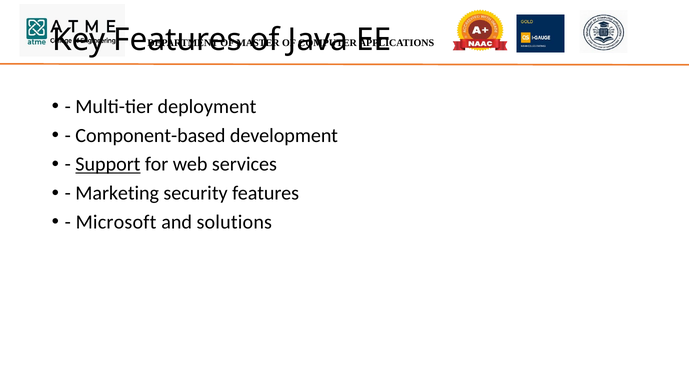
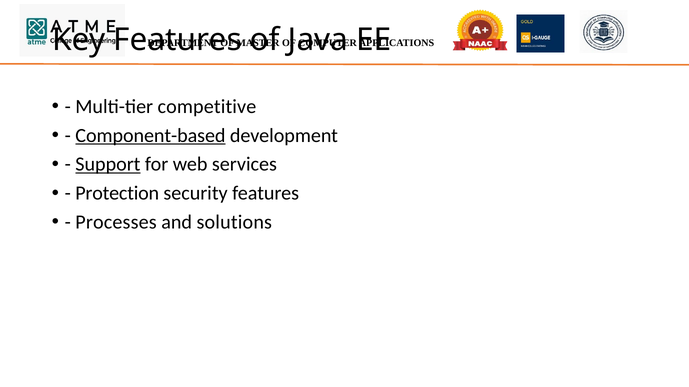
deployment: deployment -> competitive
Component-based underline: none -> present
Marketing: Marketing -> Protection
Microsoft: Microsoft -> Processes
